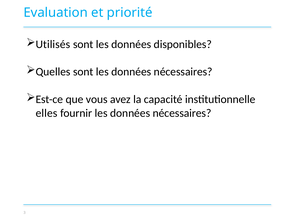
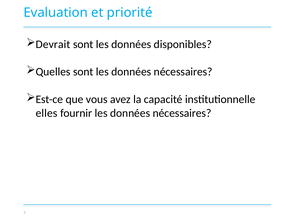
Utilisés: Utilisés -> Devrait
